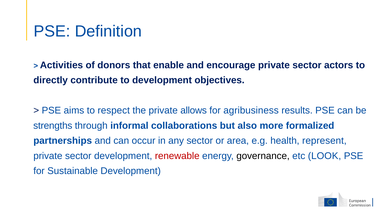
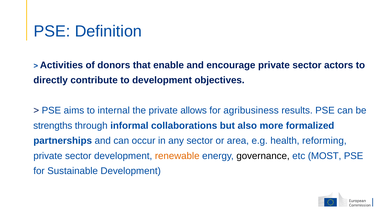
respect: respect -> internal
represent: represent -> reforming
renewable colour: red -> orange
LOOK: LOOK -> MOST
